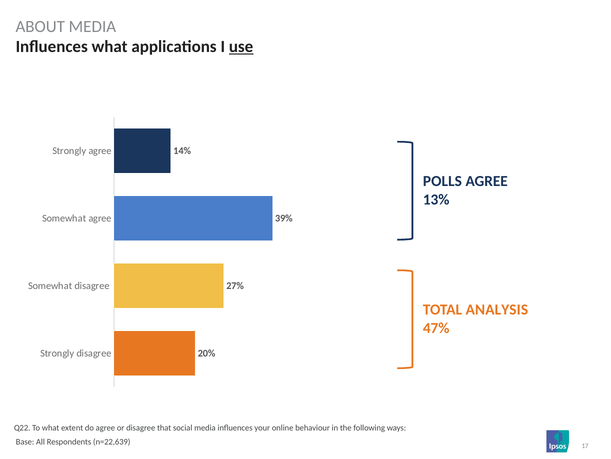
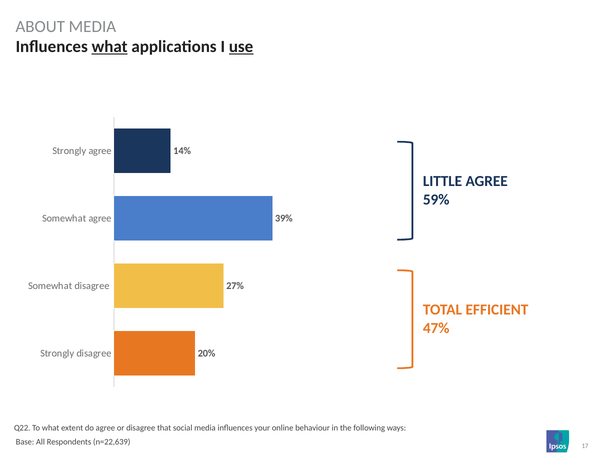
what at (110, 47) underline: none -> present
POLLS: POLLS -> LITTLE
13%: 13% -> 59%
ANALYSIS: ANALYSIS -> EFFICIENT
